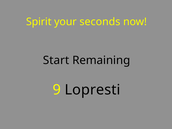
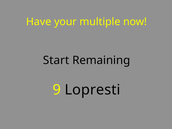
Spirit: Spirit -> Have
seconds: seconds -> multiple
